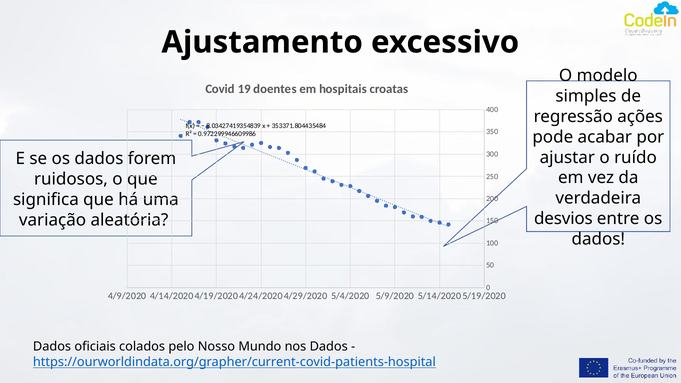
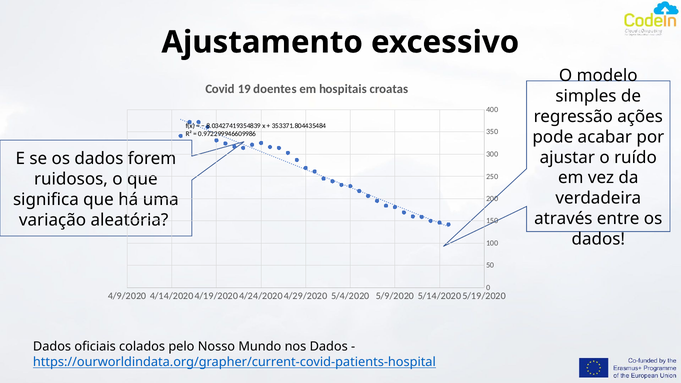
desvios: desvios -> através
